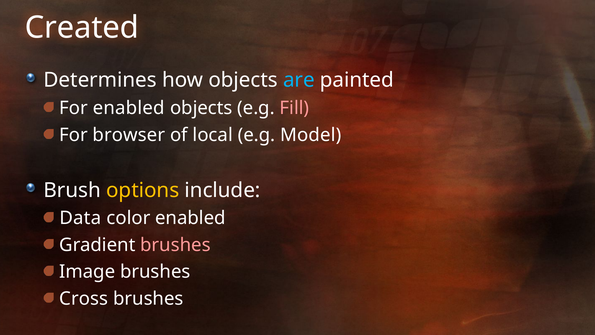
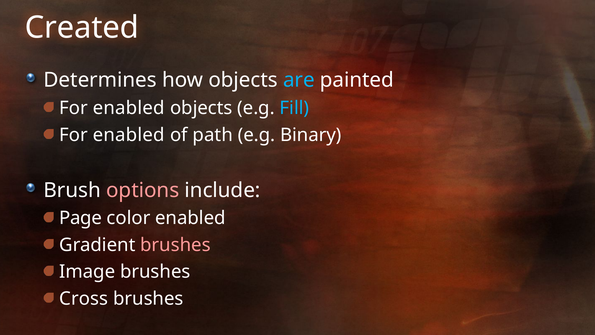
Fill colour: pink -> light blue
browser at (129, 135): browser -> enabled
local: local -> path
Model: Model -> Binary
options colour: yellow -> pink
Data: Data -> Page
